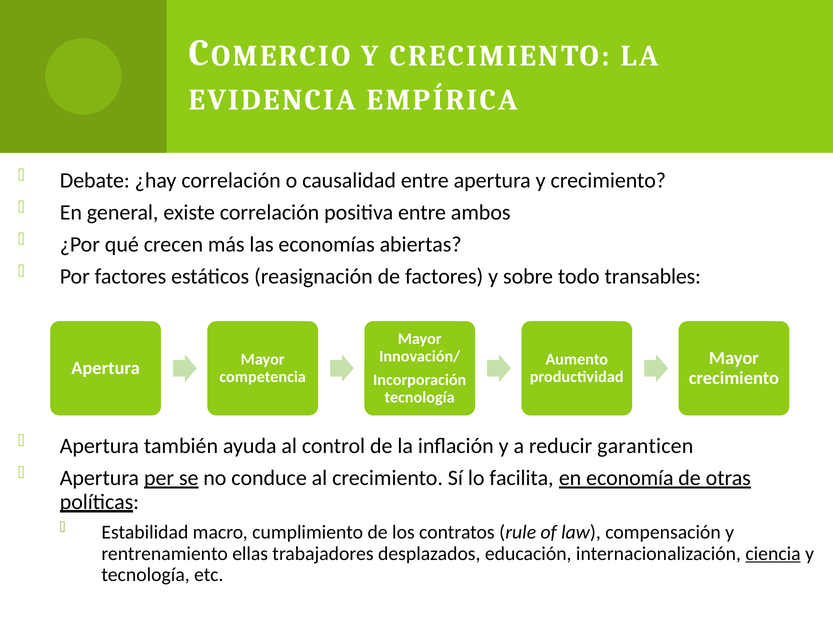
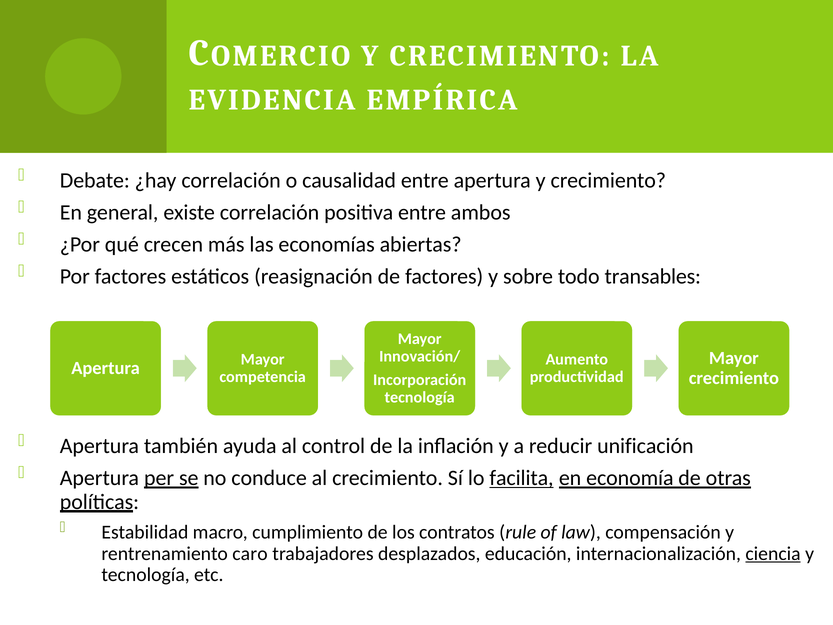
garanticen: garanticen -> unificación
facilita underline: none -> present
ellas: ellas -> caro
